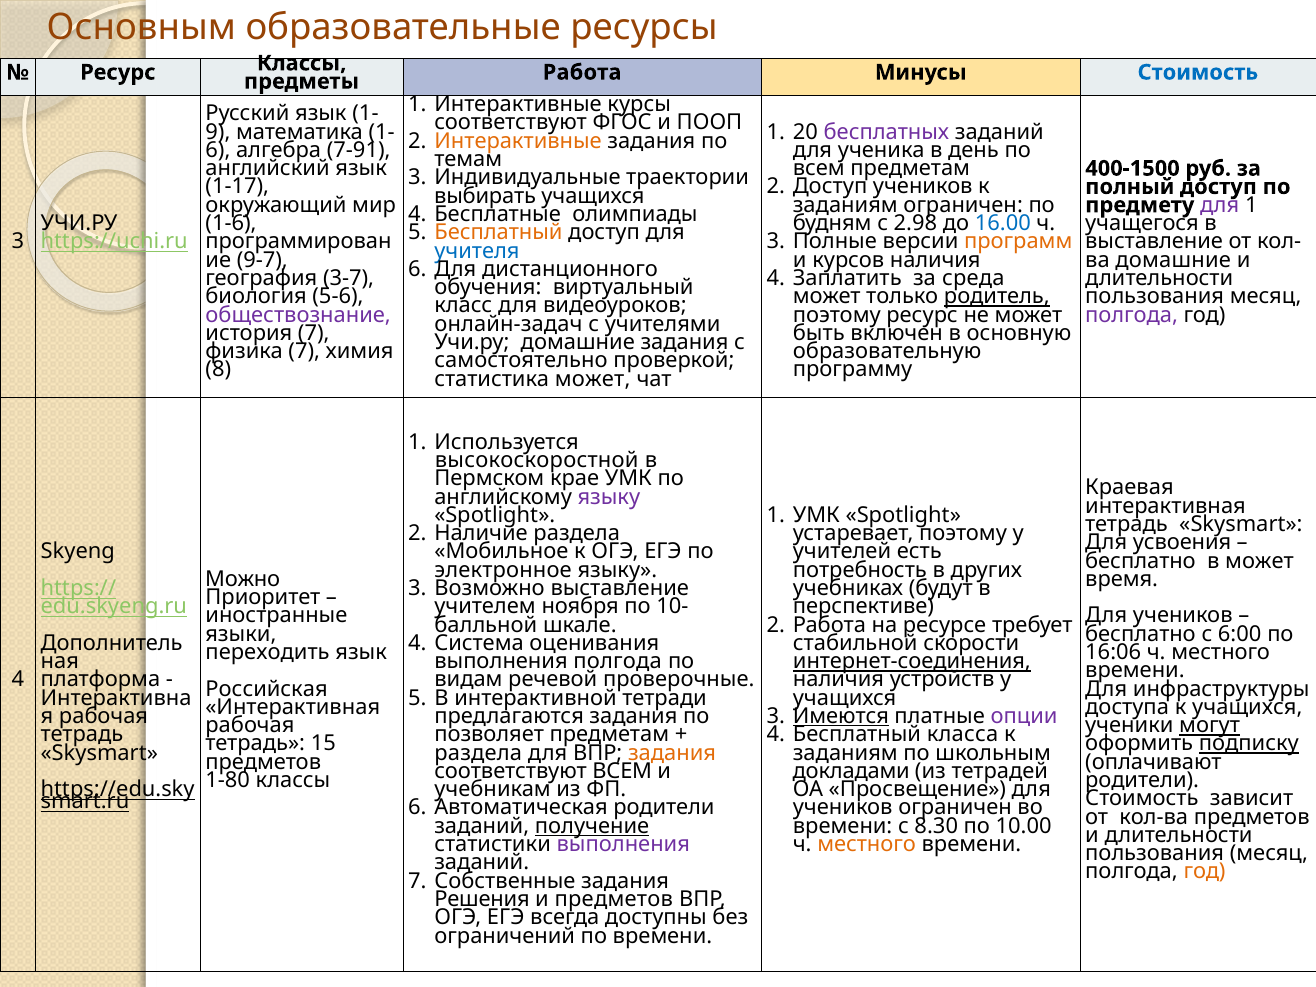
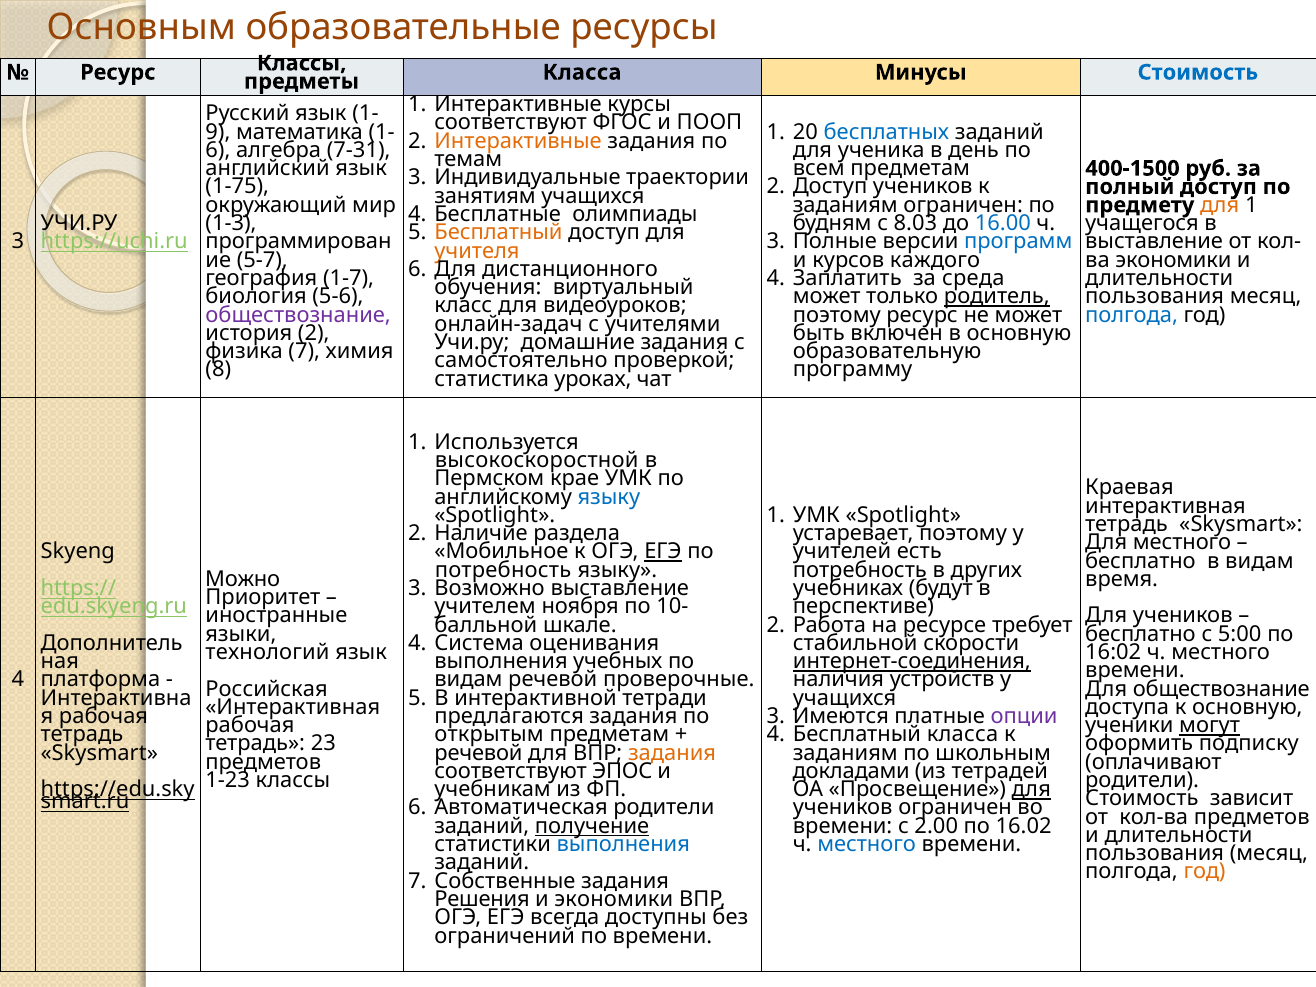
предметы Работа: Работа -> Класса
бесплатных colour: purple -> blue
7-91: 7-91 -> 7-31
1-17: 1-17 -> 1-75
выбирать: выбирать -> занятиям
для at (1220, 205) colour: purple -> orange
1-6: 1-6 -> 1-3
2.98: 2.98 -> 8.03
программ colour: orange -> blue
учителя colour: blue -> orange
9-7: 9-7 -> 5-7
курсов наличия: наличия -> каждого
домашние at (1173, 260): домашние -> экономики
3-7: 3-7 -> 1-7
полгода at (1132, 315) colour: purple -> blue
история 7: 7 -> 2
статистика может: может -> уроках
языку at (609, 497) colour: purple -> blue
Для усвоения: усвоения -> местного
ЕГЭ at (663, 552) underline: none -> present
в может: может -> видам
электронное at (503, 570): электронное -> потребность
6:00: 6:00 -> 5:00
переходить: переходить -> технологий
16:06: 16:06 -> 16:02
выполнения полгода: полгода -> учебных
Для инфраструктуры: инфраструктуры -> обществознание
к учащихся: учащихся -> основную
Имеются underline: present -> none
позволяет: позволяет -> открытым
15: 15 -> 23
подписку underline: present -> none
раздела at (478, 753): раздела -> речевой
соответствуют ВСЕМ: ВСЕМ -> ЭПОС
1-80: 1-80 -> 1-23
для at (1031, 789) underline: none -> present
8.30: 8.30 -> 2.00
10.00: 10.00 -> 16.02
выполнения at (623, 844) colour: purple -> blue
местного at (867, 844) colour: orange -> blue
и предметов: предметов -> экономики
